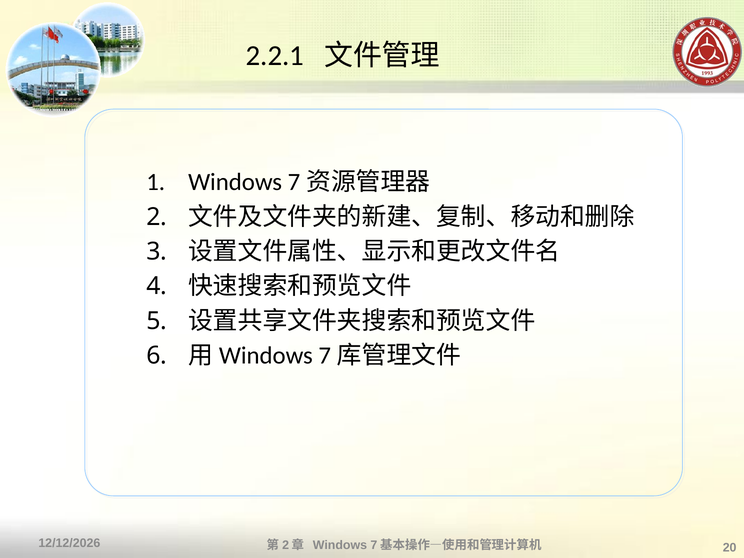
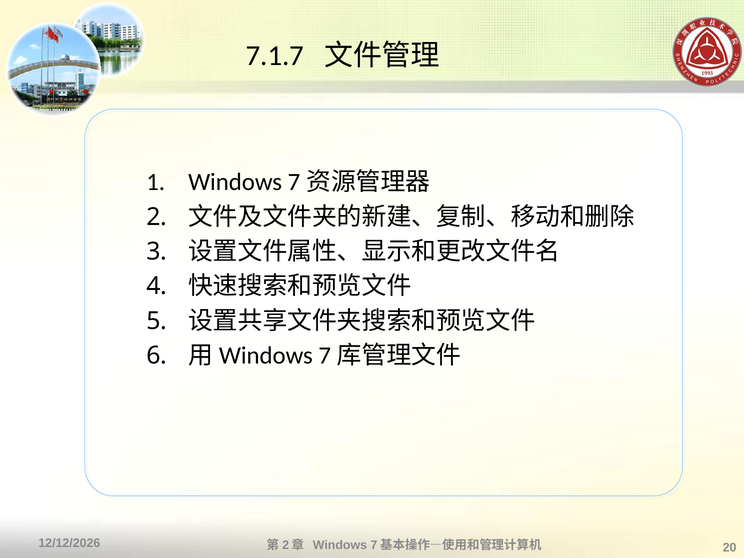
2.2.1: 2.2.1 -> 7.1.7
